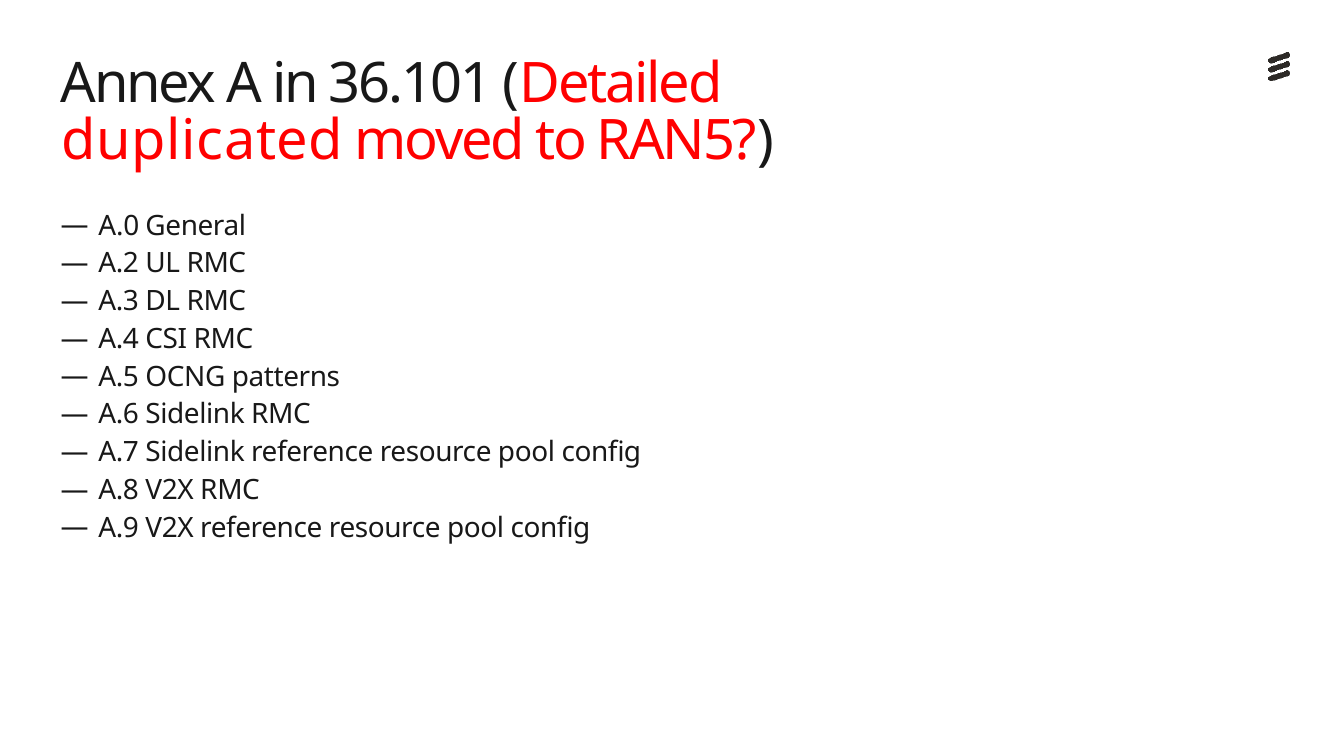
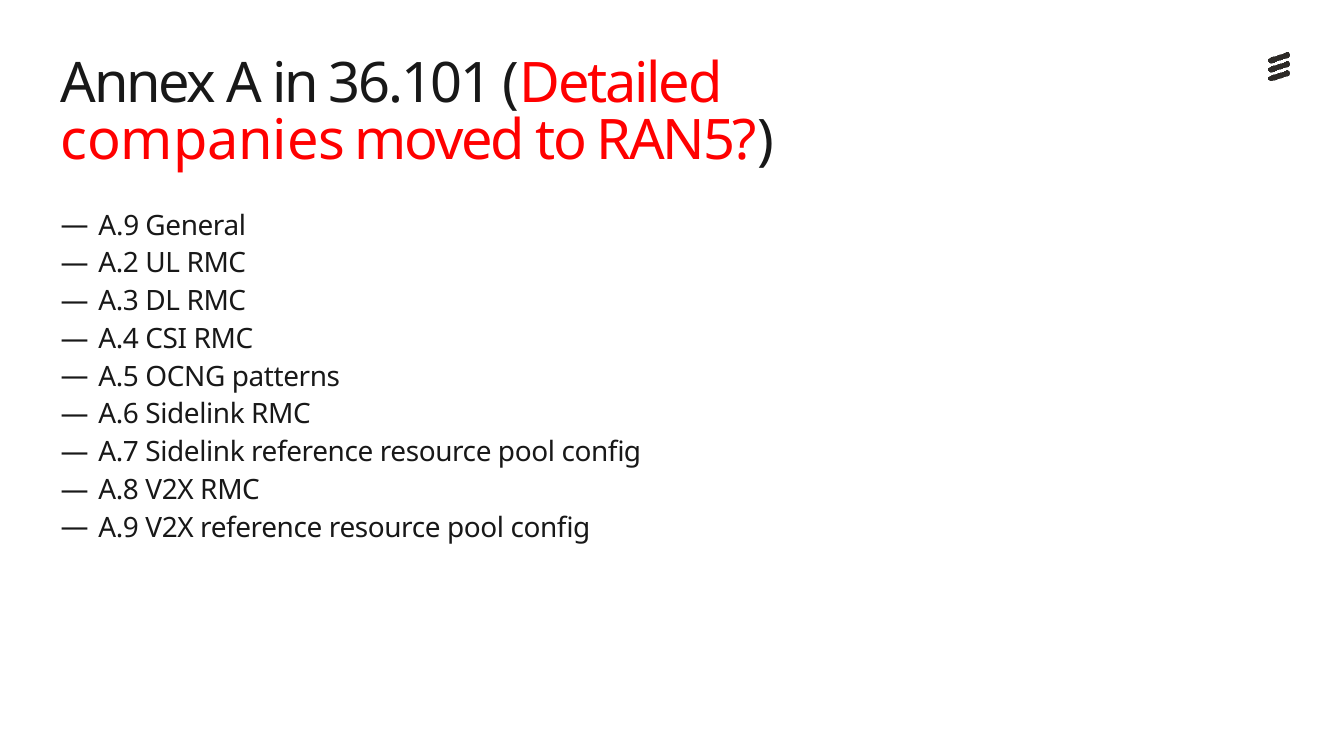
duplicated: duplicated -> companies
A.0 at (119, 226): A.0 -> A.9
